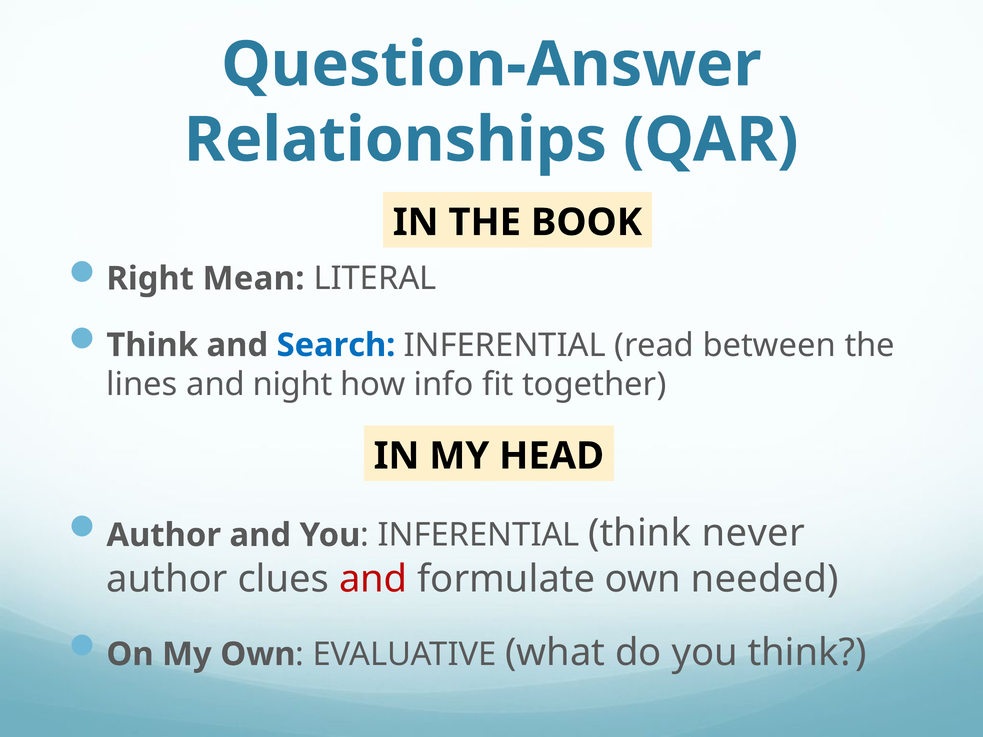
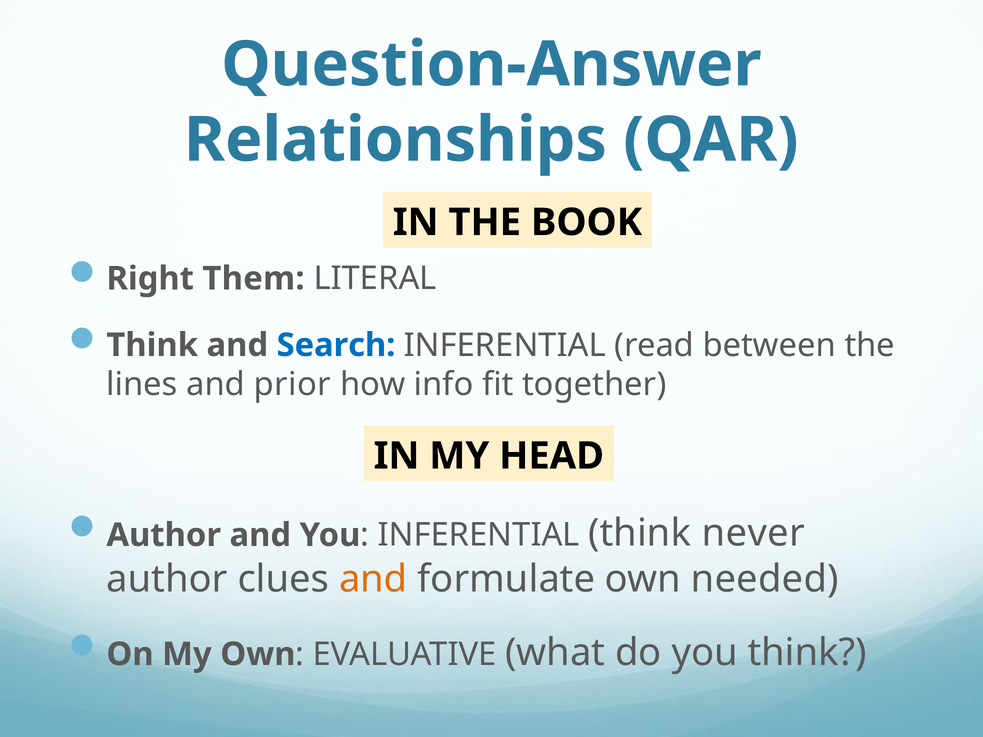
Mean: Mean -> Them
night: night -> prior
and at (373, 579) colour: red -> orange
